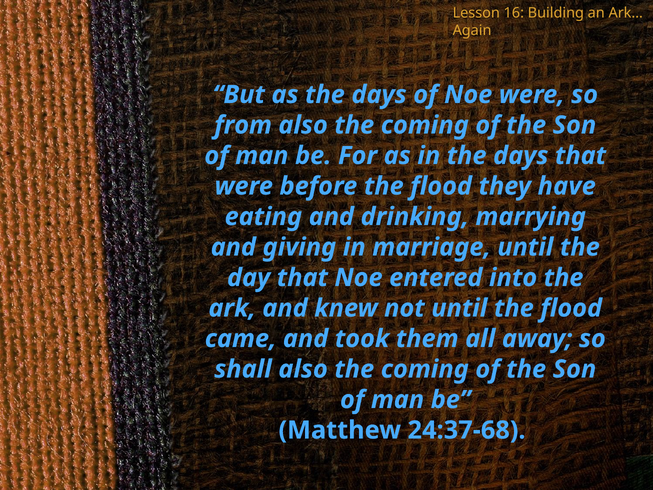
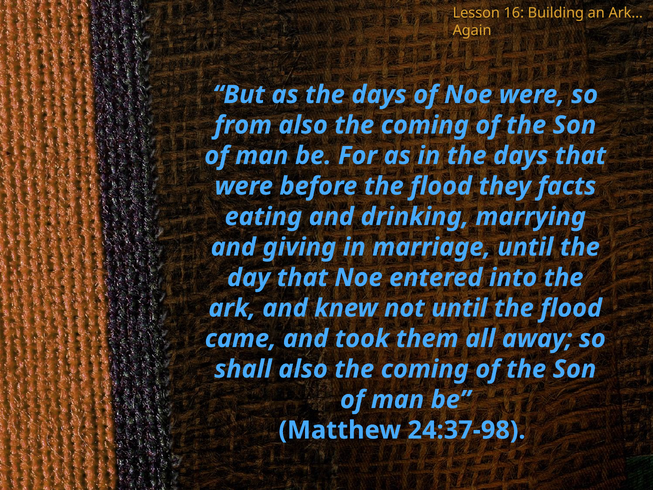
have: have -> facts
24:37-68: 24:37-68 -> 24:37-98
